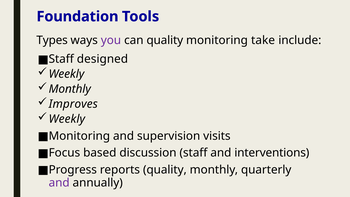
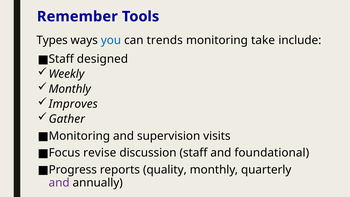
Foundation: Foundation -> Remember
you colour: purple -> blue
can quality: quality -> trends
Weekly at (67, 119): Weekly -> Gather
based: based -> revise
interventions: interventions -> foundational
